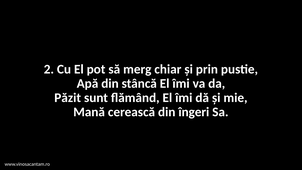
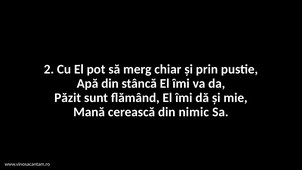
îngeri: îngeri -> nimic
